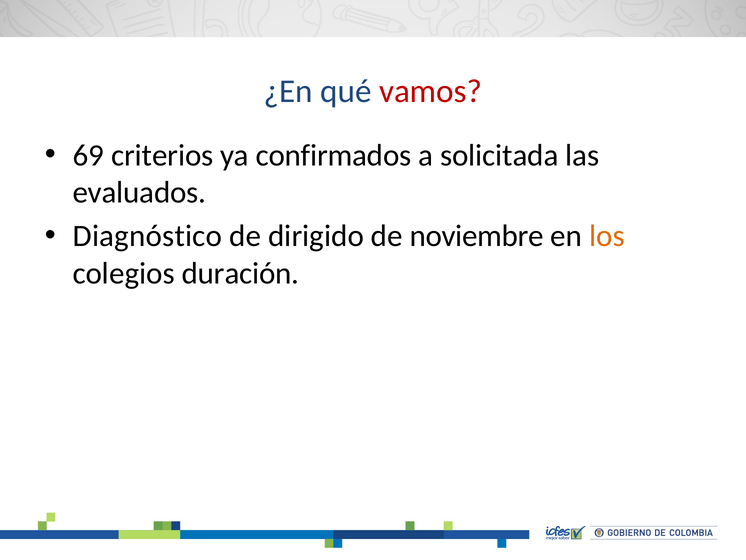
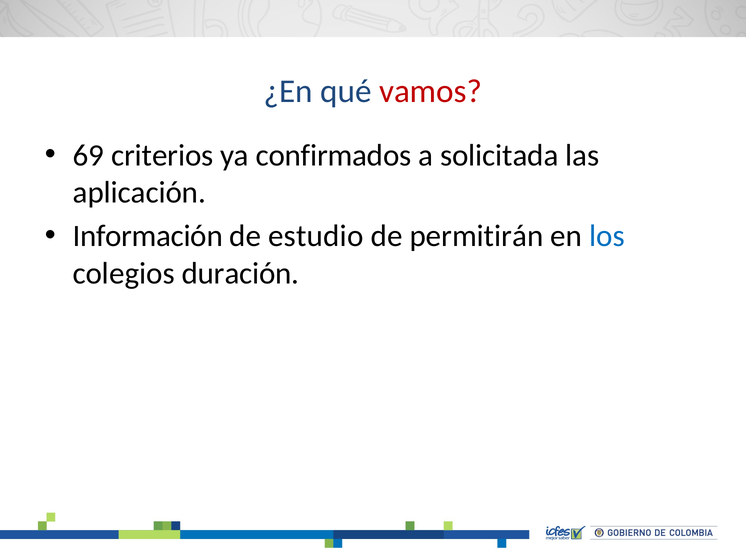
evaluados: evaluados -> aplicación
Diagnóstico: Diagnóstico -> Información
dirigido: dirigido -> estudio
noviembre: noviembre -> permitirán
los colour: orange -> blue
